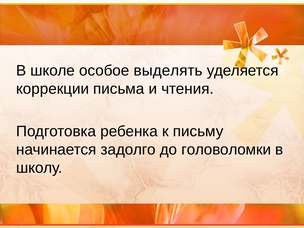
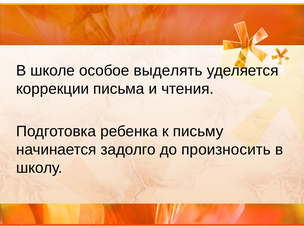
головоломки: головоломки -> произносить
